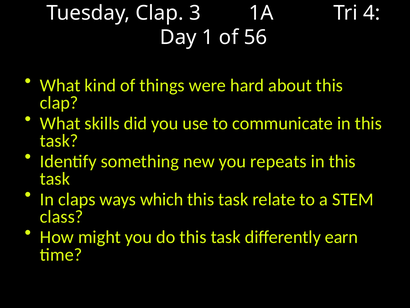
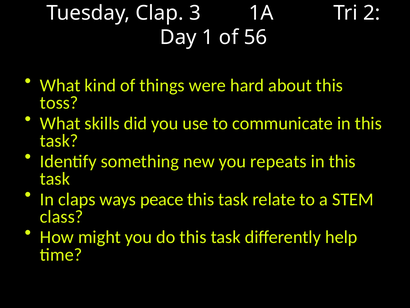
4: 4 -> 2
clap at (59, 103): clap -> toss
which: which -> peace
earn: earn -> help
